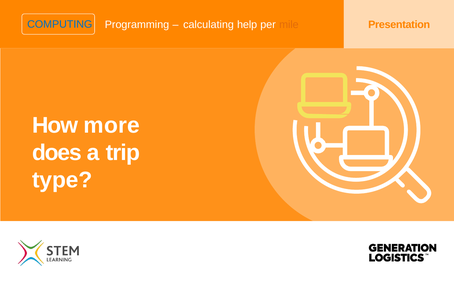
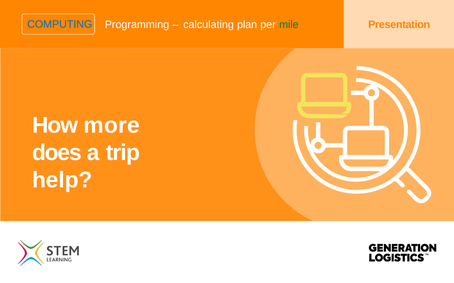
help: help -> plan
mile colour: orange -> green
type: type -> help
